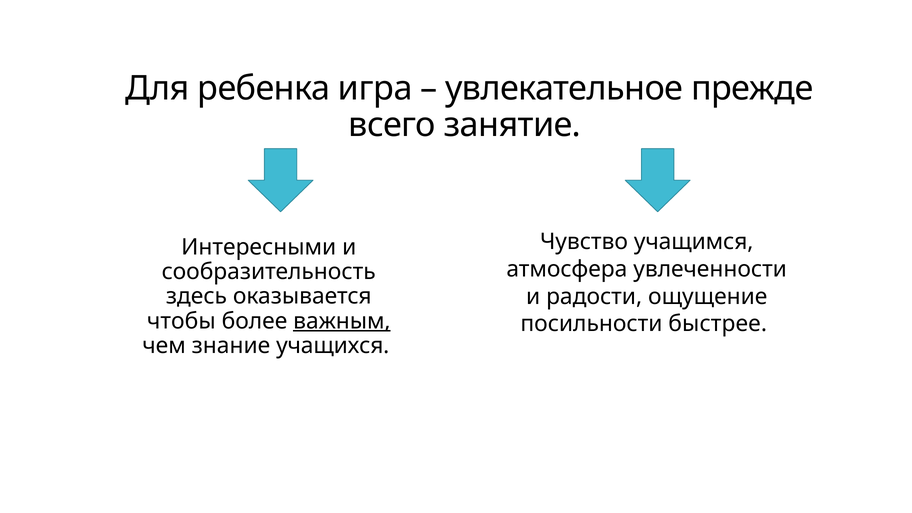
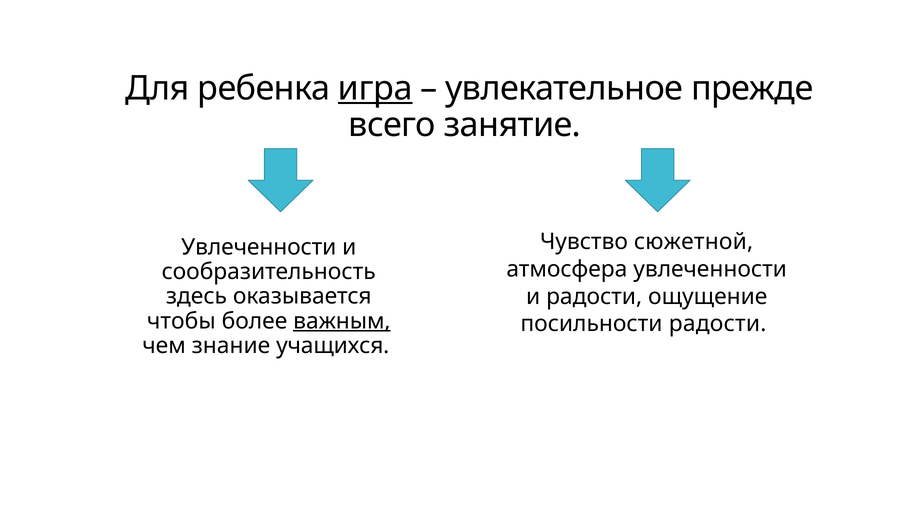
игра underline: none -> present
учащимся: учащимся -> сюжетной
Интересными at (259, 247): Интересными -> Увлеченности
посильности быстрее: быстрее -> радости
